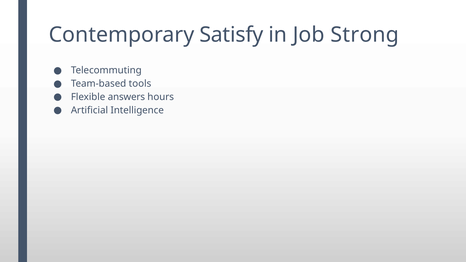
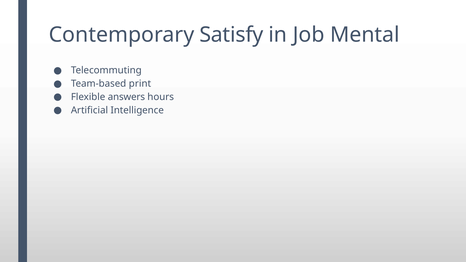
Strong: Strong -> Mental
tools: tools -> print
